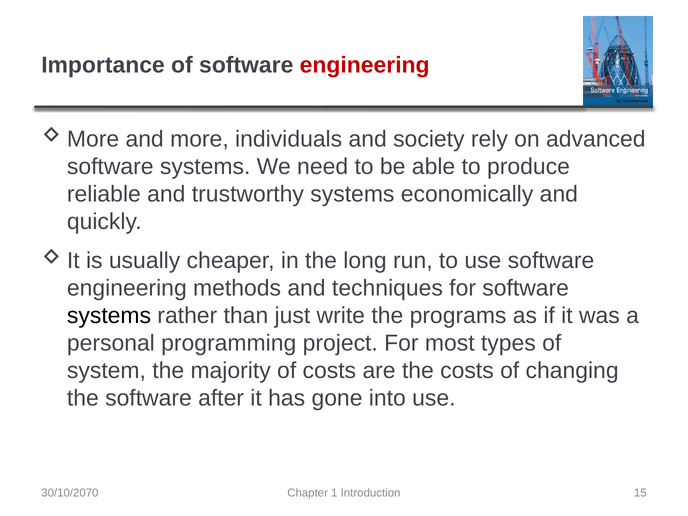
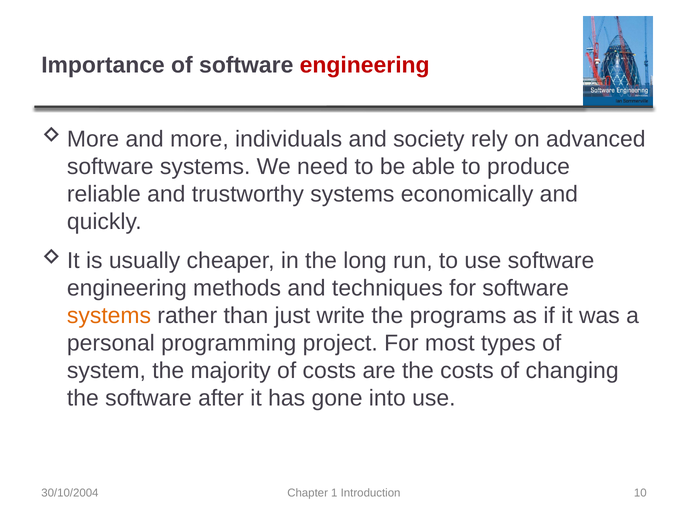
systems at (109, 316) colour: black -> orange
30/10/2070: 30/10/2070 -> 30/10/2004
15: 15 -> 10
